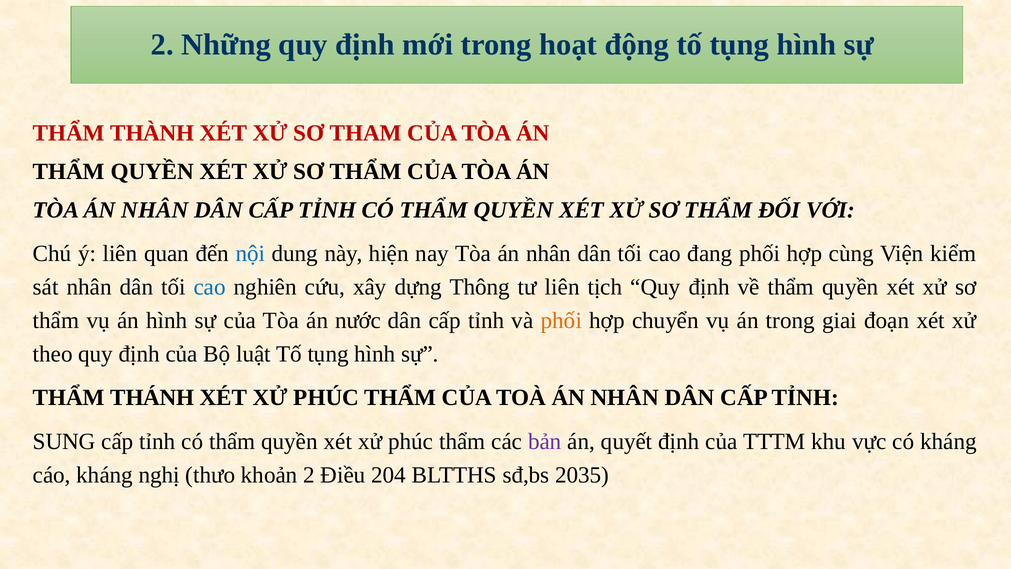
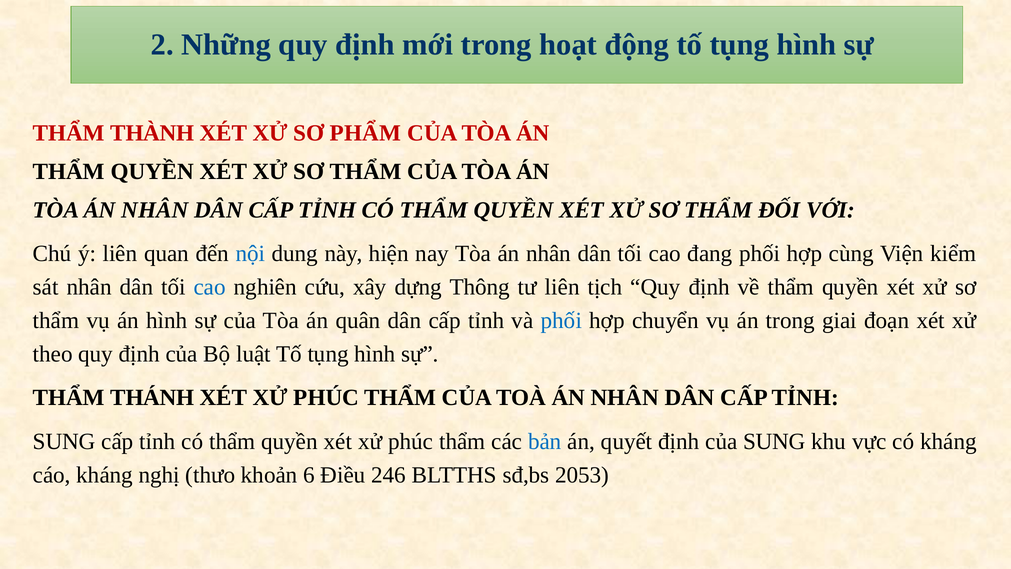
THAM: THAM -> PHẨM
nước: nước -> quân
phối at (561, 320) colour: orange -> blue
bản colour: purple -> blue
của TTTM: TTTM -> SUNG
khoản 2: 2 -> 6
204: 204 -> 246
2035: 2035 -> 2053
